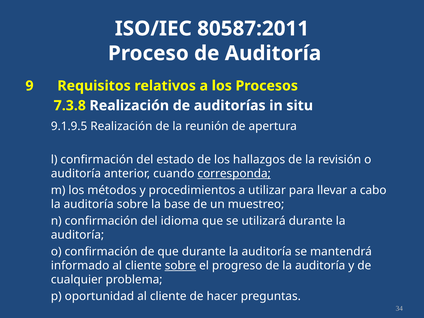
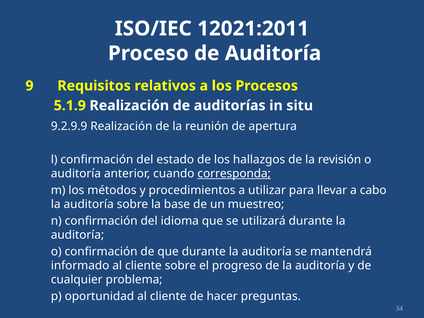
80587:2011: 80587:2011 -> 12021:2011
7.3.8: 7.3.8 -> 5.1.9
9.1.9.5: 9.1.9.5 -> 9.2.9.9
sobre at (180, 266) underline: present -> none
